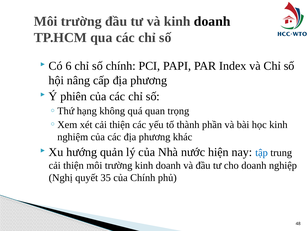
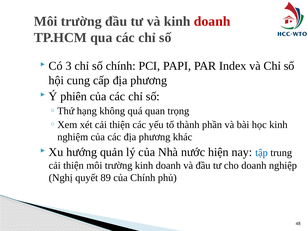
doanh at (212, 21) colour: black -> red
6: 6 -> 3
nâng: nâng -> cung
35: 35 -> 89
